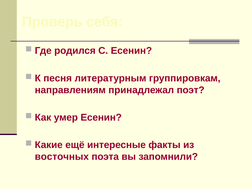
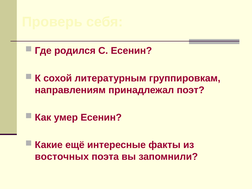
песня: песня -> сохой
